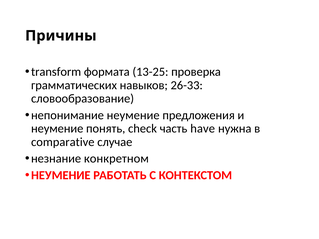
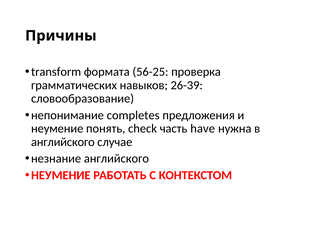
13-25: 13-25 -> 56-25
26-33: 26-33 -> 26-39
непонимание неумение: неумение -> completes
comparative at (63, 142): comparative -> английского
незнание конкретном: конкретном -> английского
